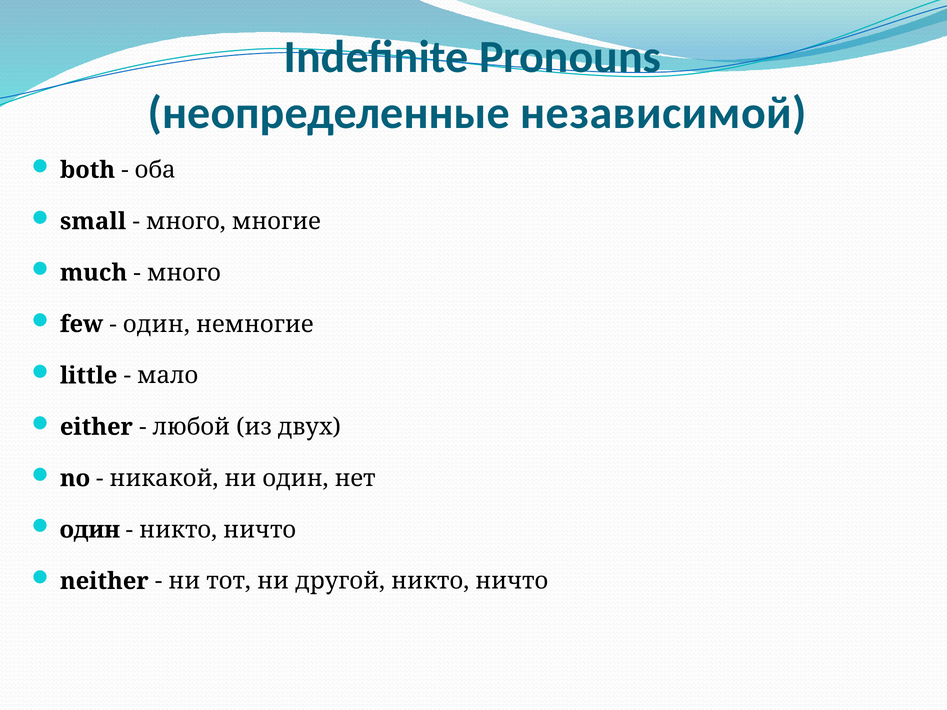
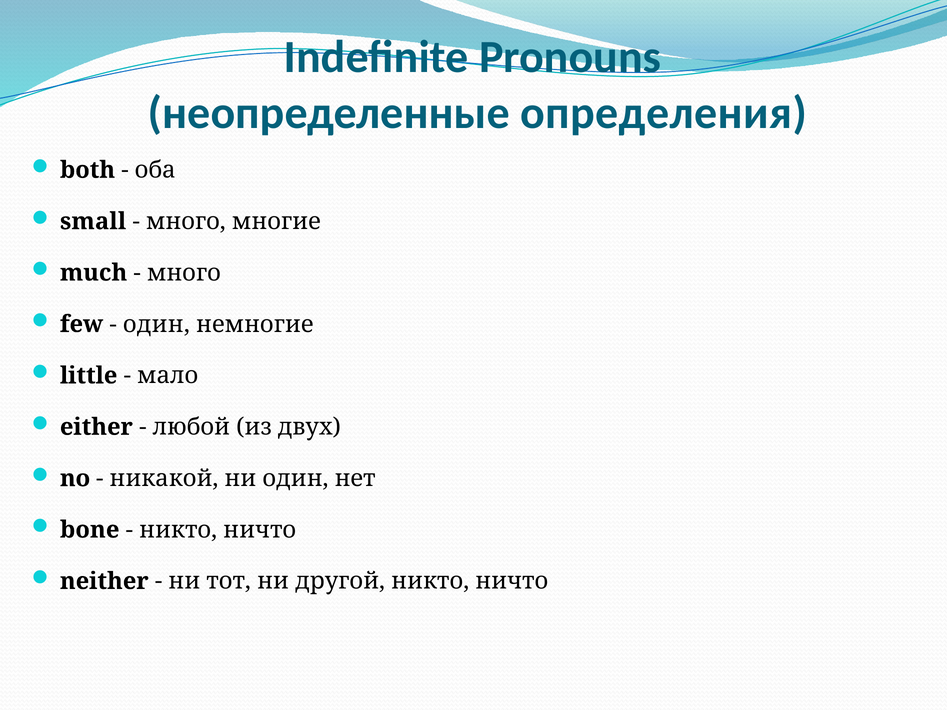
независимой: независимой -> определения
один at (90, 530): один -> bone
